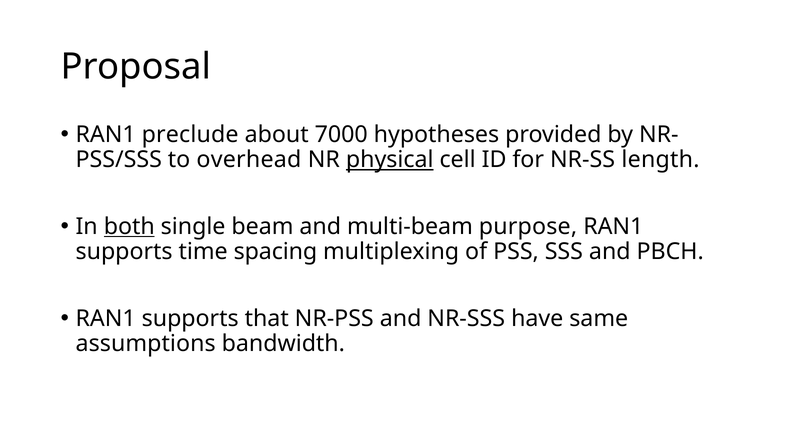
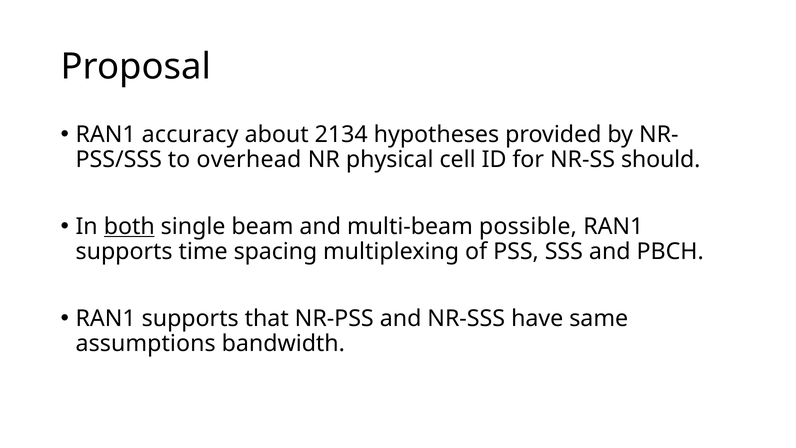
preclude: preclude -> accuracy
7000: 7000 -> 2134
physical underline: present -> none
length: length -> should
purpose: purpose -> possible
